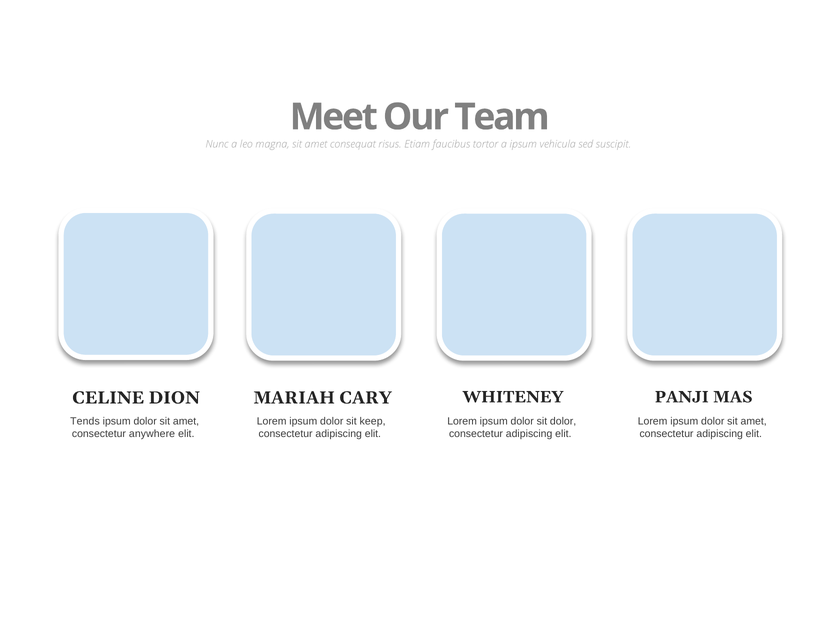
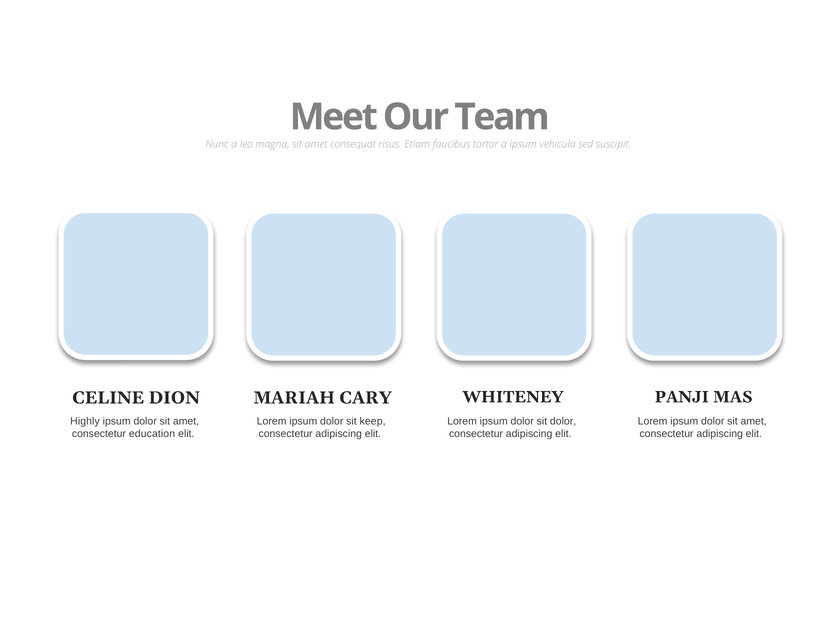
Tends: Tends -> Highly
anywhere: anywhere -> education
